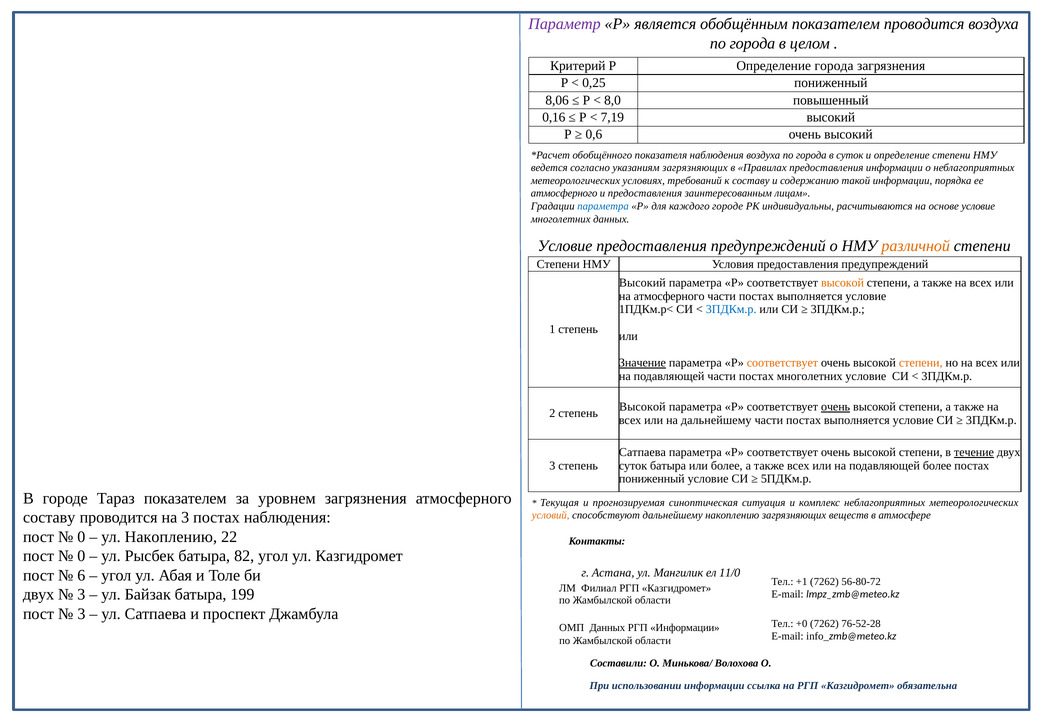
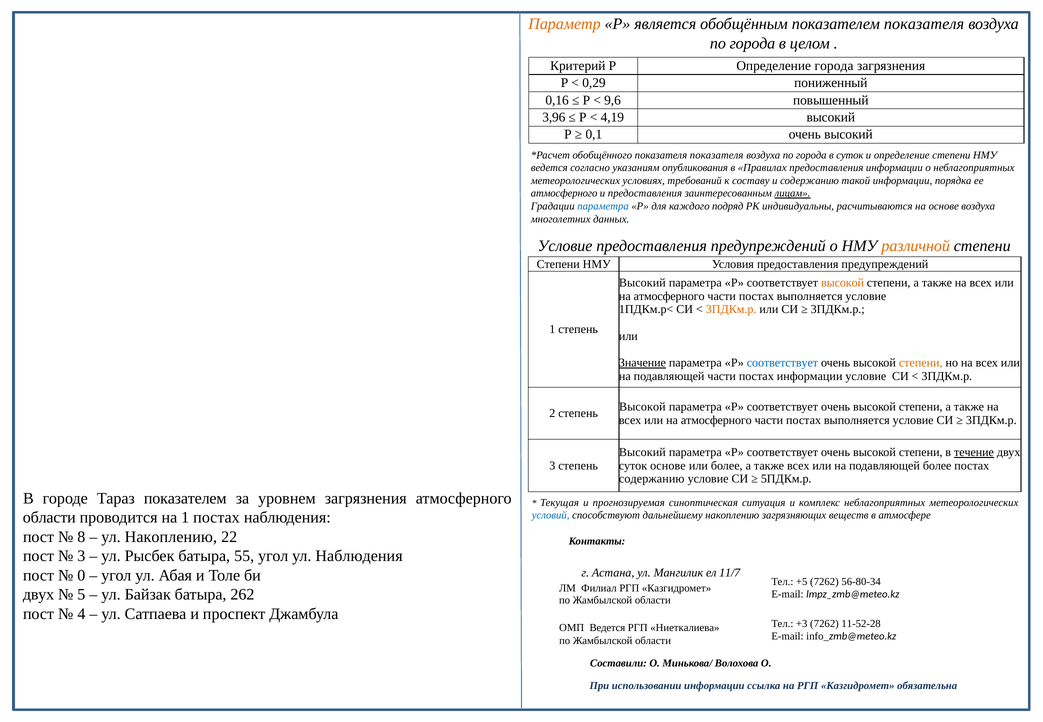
Параметр colour: purple -> orange
показателем проводится: проводится -> показателя
0,25: 0,25 -> 0,29
8,06: 8,06 -> 0,16
8,0: 8,0 -> 9,6
0,16: 0,16 -> 3,96
7,19: 7,19 -> 4,19
0,6: 0,6 -> 0,1
показателя наблюдения: наблюдения -> показателя
указаниям загрязняющих: загрязняющих -> опубликования
лицам underline: none -> present
каждого городе: городе -> подряд
основе условие: условие -> воздуха
3ПДКм.р at (731, 309) colour: blue -> orange
соответствует at (782, 363) colour: orange -> blue
постах многолетних: многолетних -> информации
очень at (836, 407) underline: present -> none
дальнейшему at (716, 420): дальнейшему -> атмосферного
Сатпаева at (642, 452): Сатпаева -> Высокий
суток батыра: батыра -> основе
пониженный at (652, 479): пониженный -> содержанию
составу at (49, 518): составу -> области
на 3: 3 -> 1
условий colour: orange -> blue
0 at (81, 537): 0 -> 8
0 at (81, 556): 0 -> 3
82: 82 -> 55
ул Казгидромет: Казгидромет -> Наблюдения
11/0: 11/0 -> 11/7
6: 6 -> 0
+1: +1 -> +5
56-80-72: 56-80-72 -> 56-80-34
3 at (81, 595): 3 -> 5
199: 199 -> 262
3 at (81, 614): 3 -> 4
+0: +0 -> +3
76-52-28: 76-52-28 -> 11-52-28
ОМП Данных: Данных -> Ведется
РГП Информации: Информации -> Ниеткалиева
